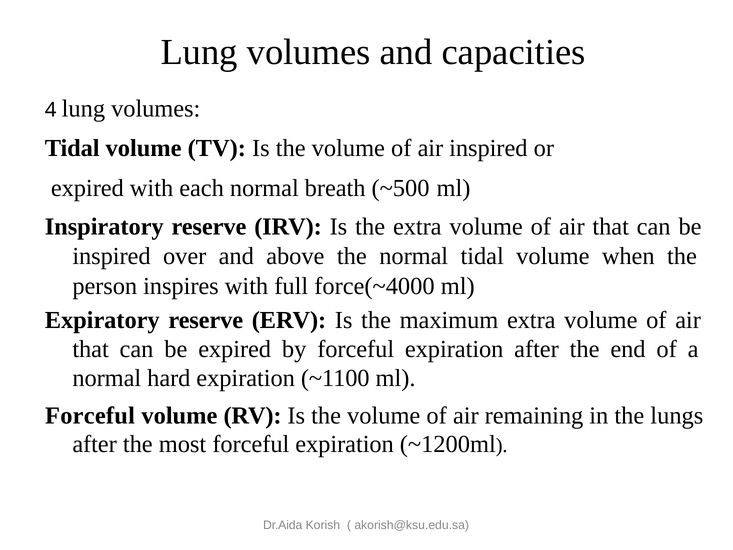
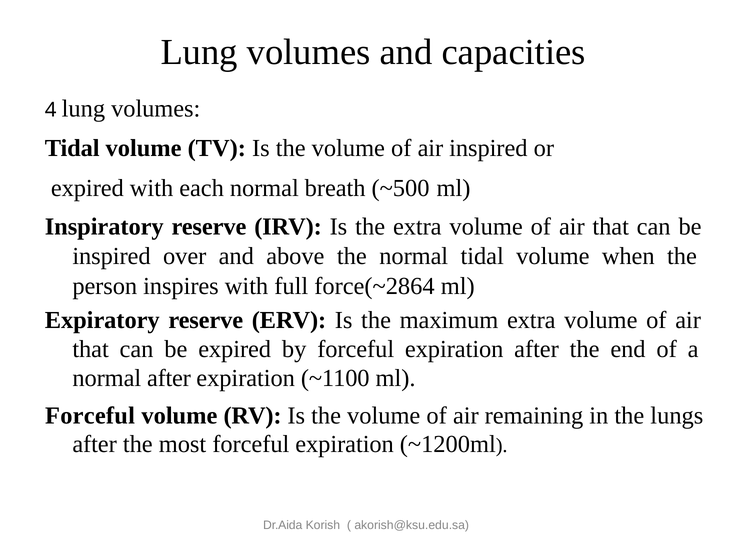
force(~4000: force(~4000 -> force(~2864
normal hard: hard -> after
